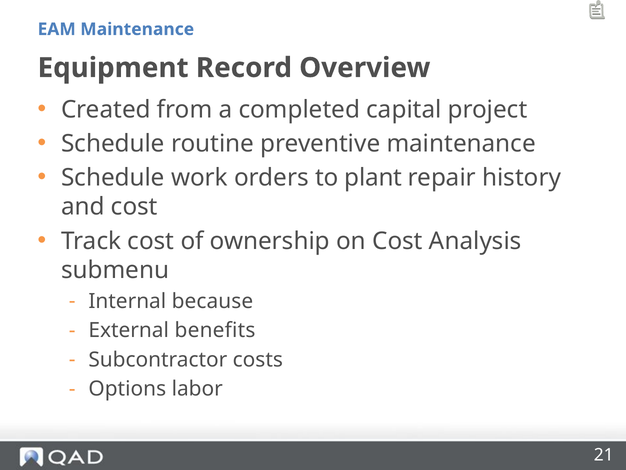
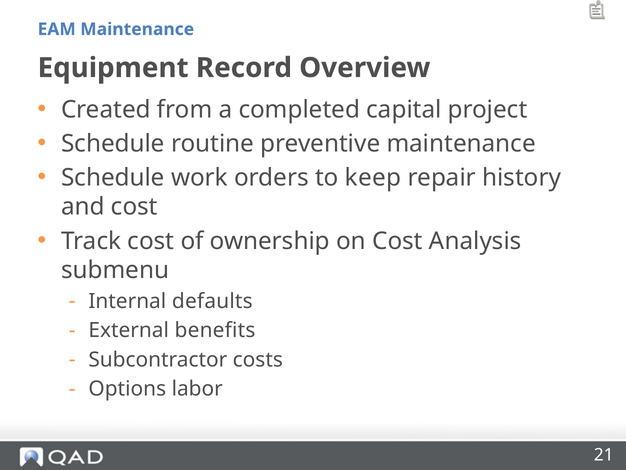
plant: plant -> keep
because: because -> defaults
